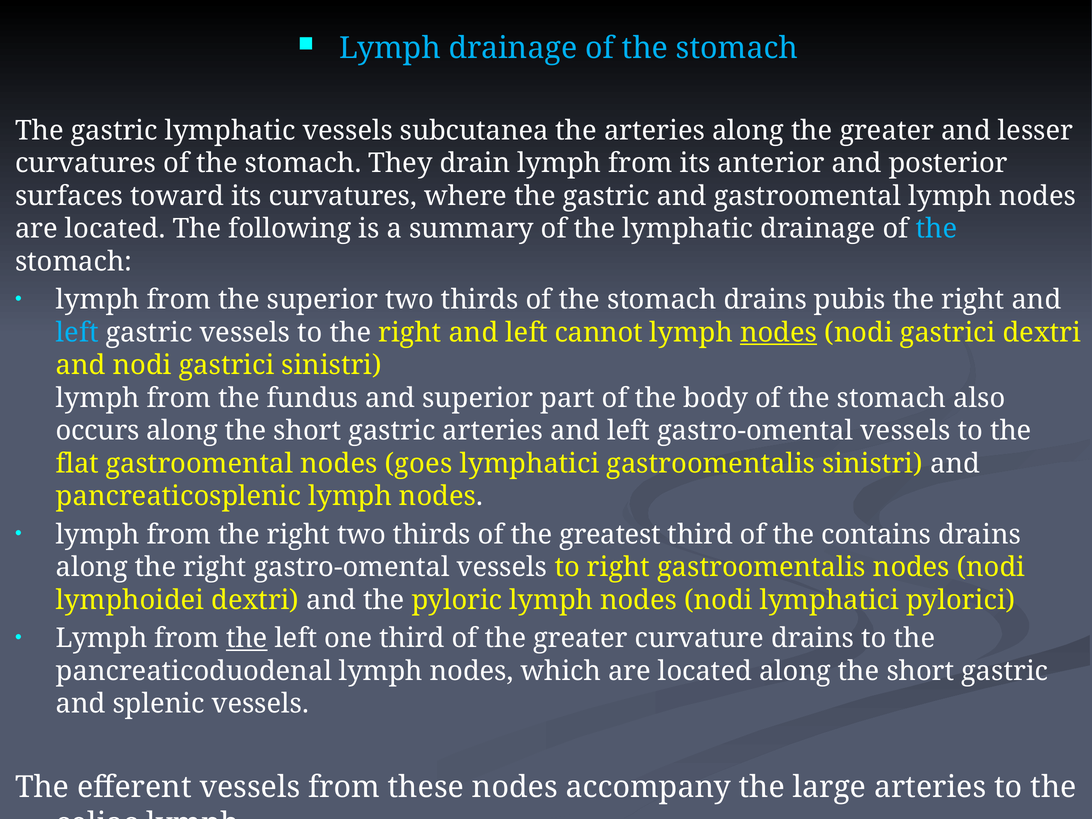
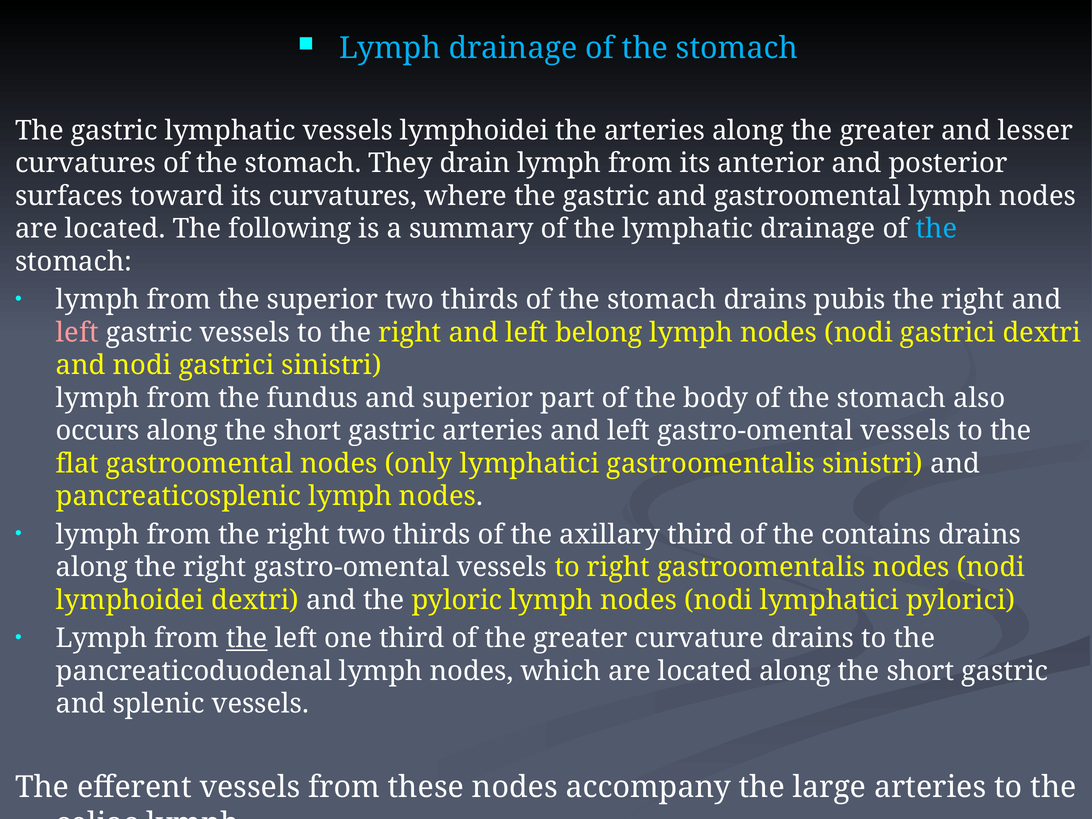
vessels subcutanea: subcutanea -> lymphoidei
left at (77, 333) colour: light blue -> pink
cannot: cannot -> belong
nodes at (779, 333) underline: present -> none
goes: goes -> only
greatest: greatest -> axillary
